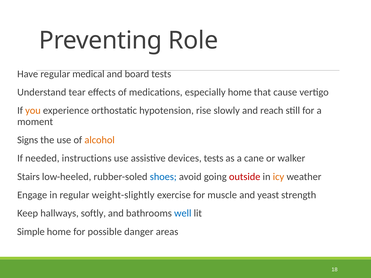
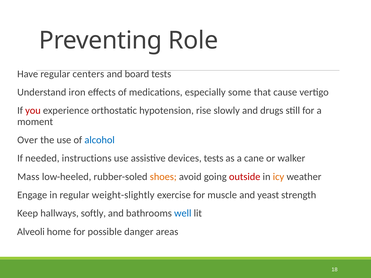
medical: medical -> centers
tear: tear -> iron
especially home: home -> some
you colour: orange -> red
reach: reach -> drugs
Signs: Signs -> Over
alcohol colour: orange -> blue
Stairs: Stairs -> Mass
shoes colour: blue -> orange
Simple: Simple -> Alveoli
